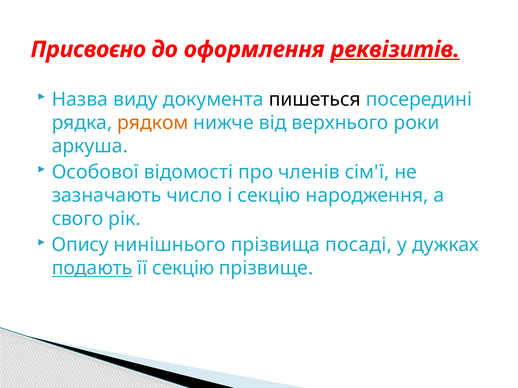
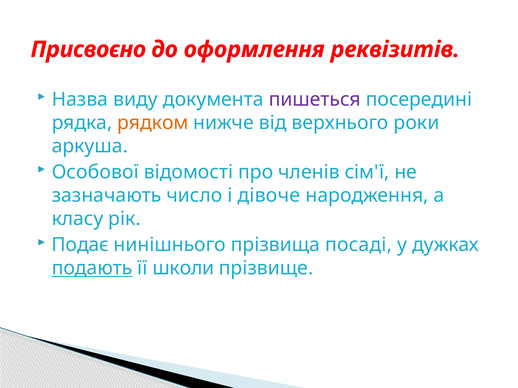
реквізитів underline: present -> none
пишеться colour: black -> purple
і секцію: секцію -> дівоче
свого: свого -> класу
Опису: Опису -> Подає
її секцію: секцію -> школи
